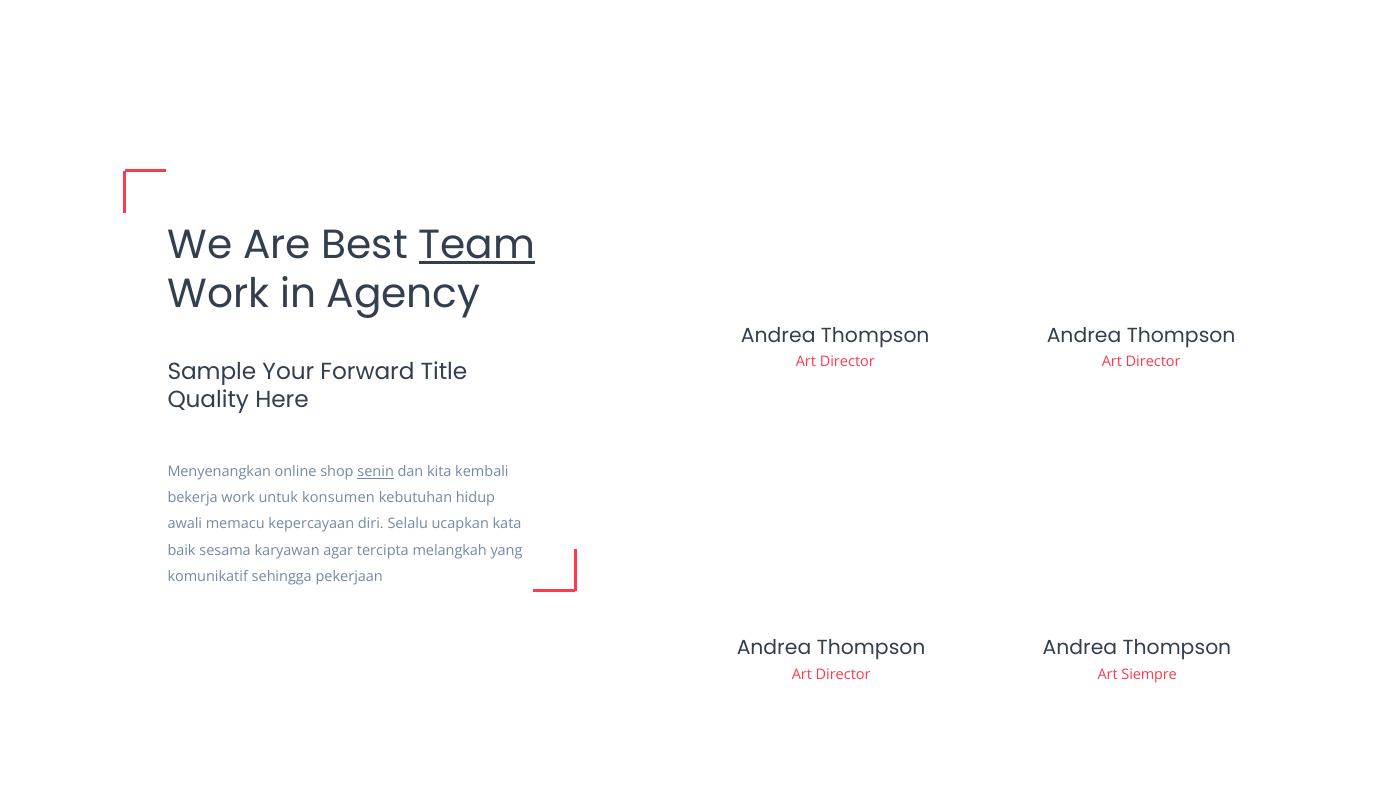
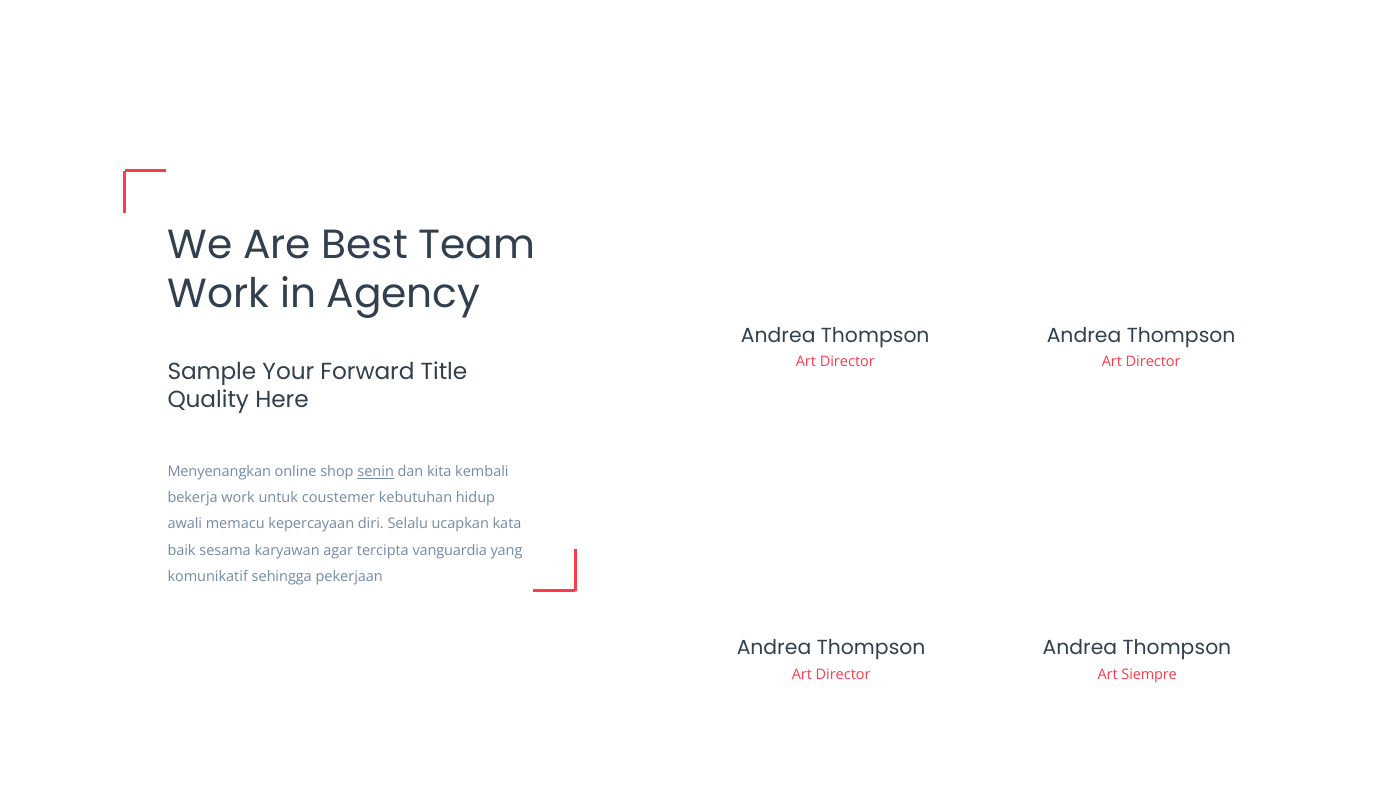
Team underline: present -> none
konsumen: konsumen -> coustemer
melangkah: melangkah -> vanguardia
